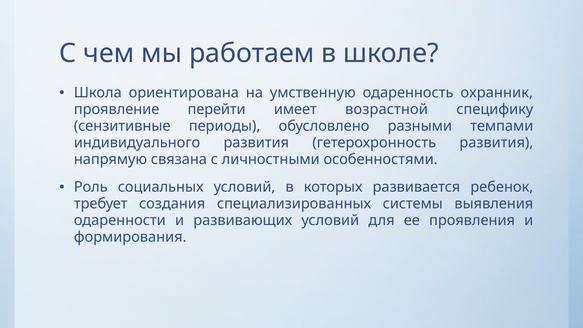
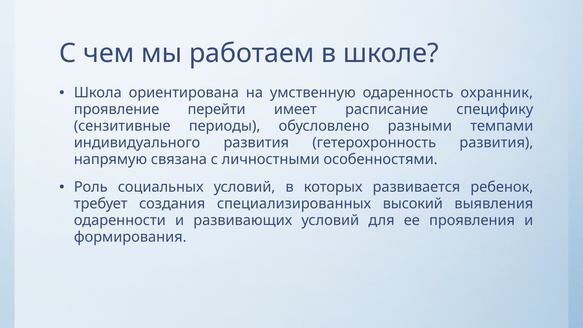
возрастной: возрастной -> расписание
системы: системы -> высокий
